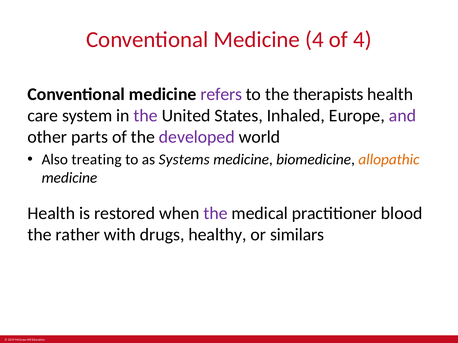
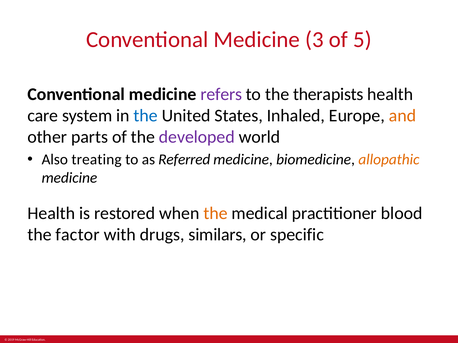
Medicine 4: 4 -> 3
of 4: 4 -> 5
the at (146, 116) colour: purple -> blue
and colour: purple -> orange
Systems: Systems -> Referred
the at (215, 213) colour: purple -> orange
rather: rather -> factor
healthy: healthy -> similars
similars: similars -> specific
